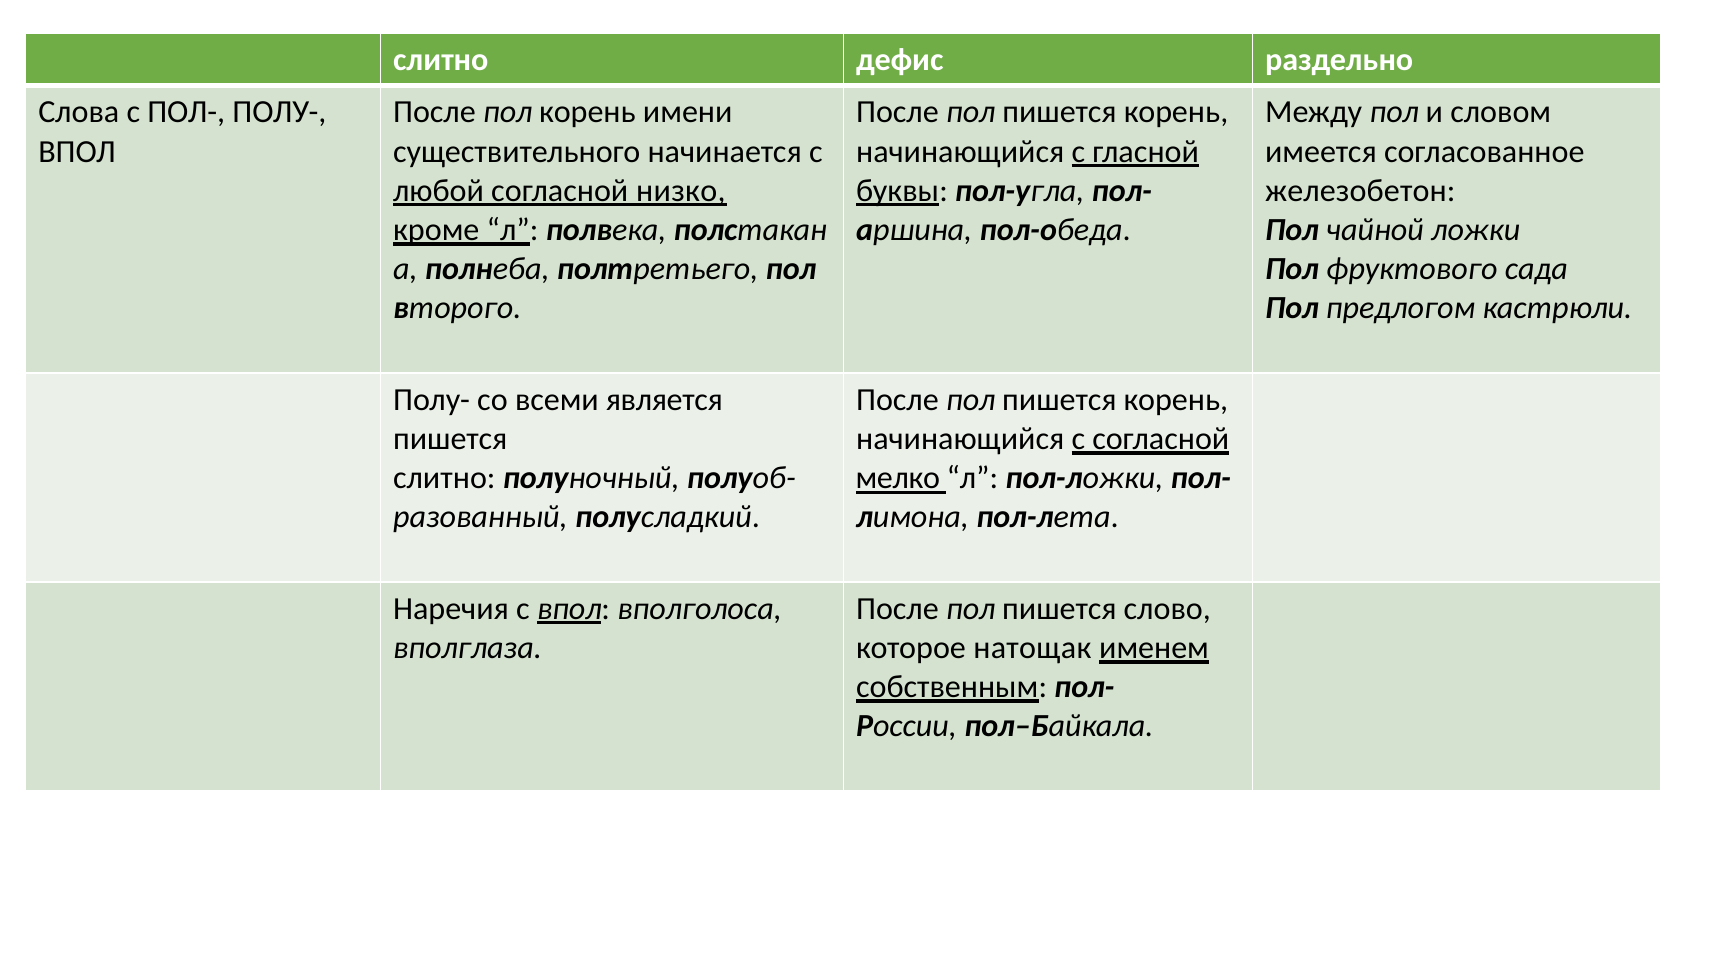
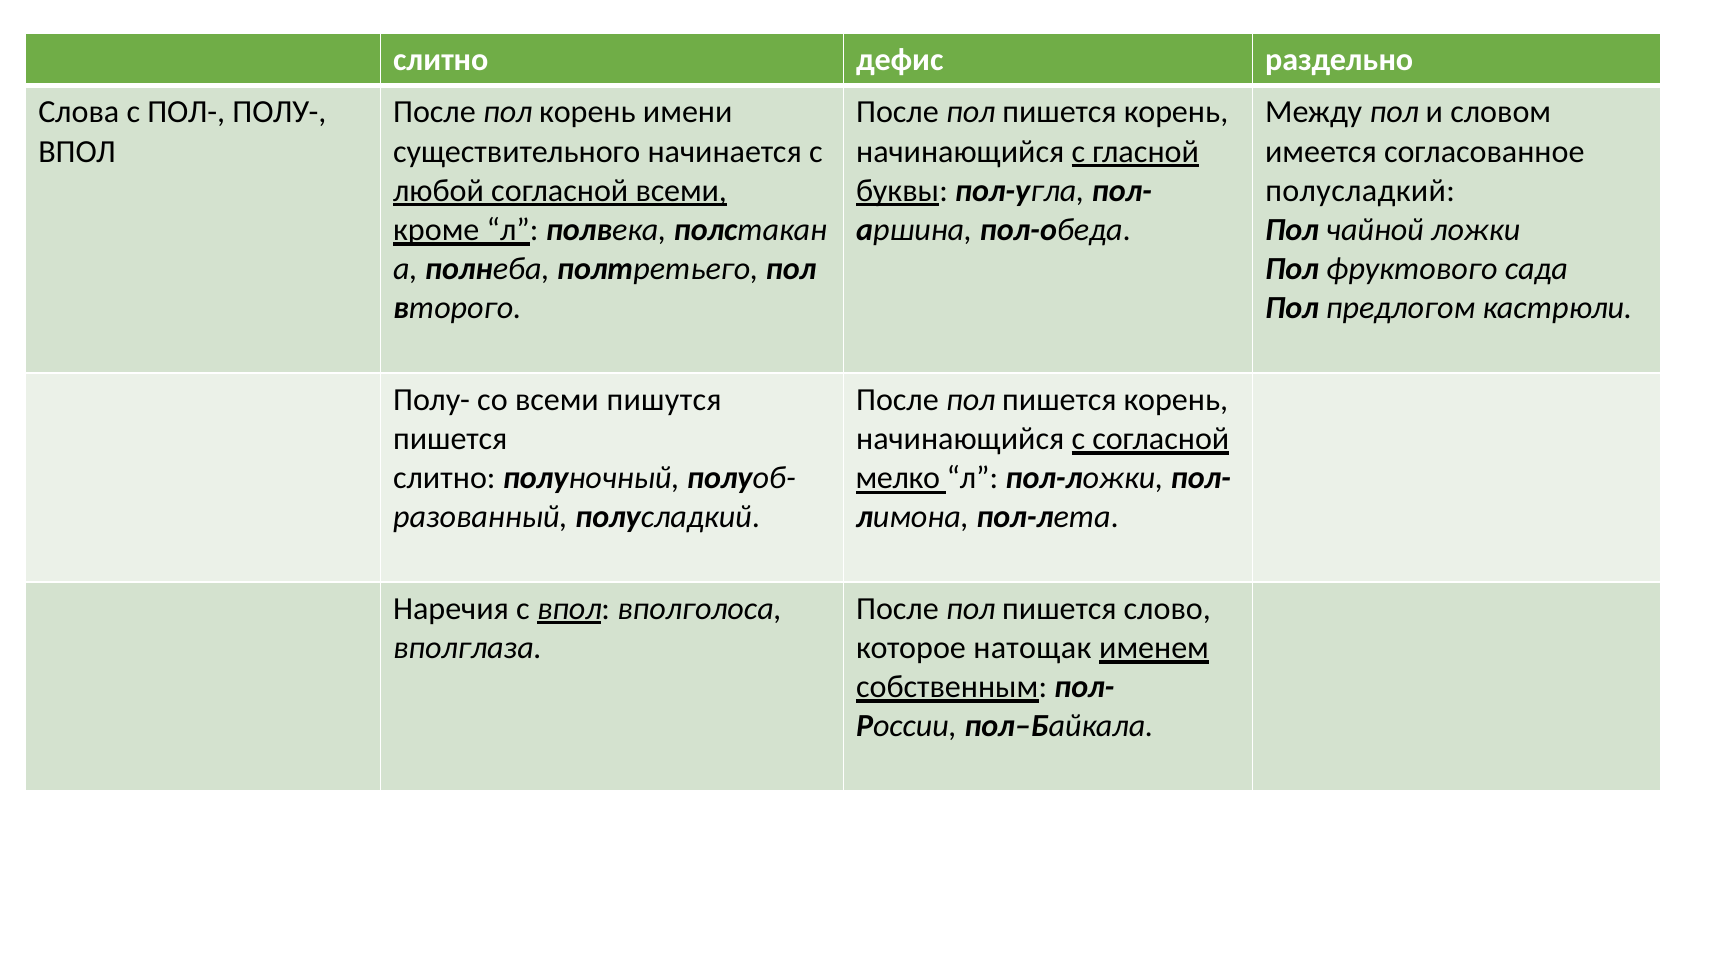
согласной низко: низко -> всеми
железобетон at (1360, 191): железобетон -> полусладкий
является: является -> пишутся
